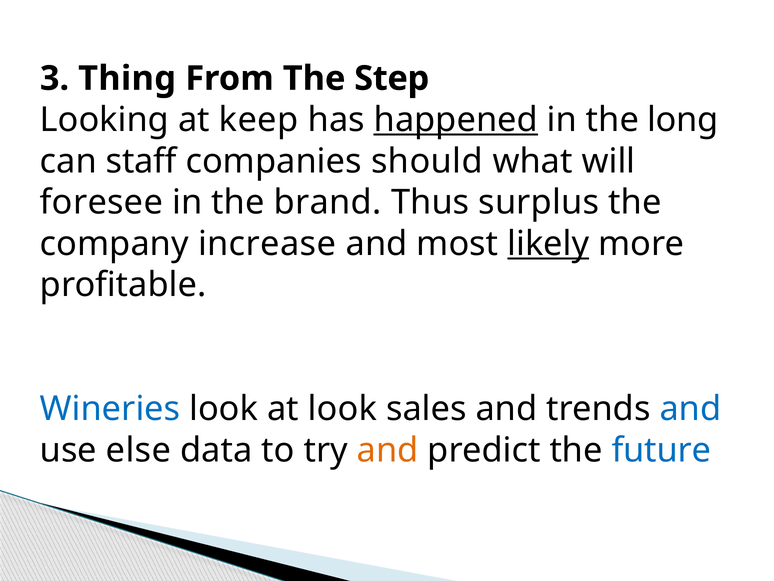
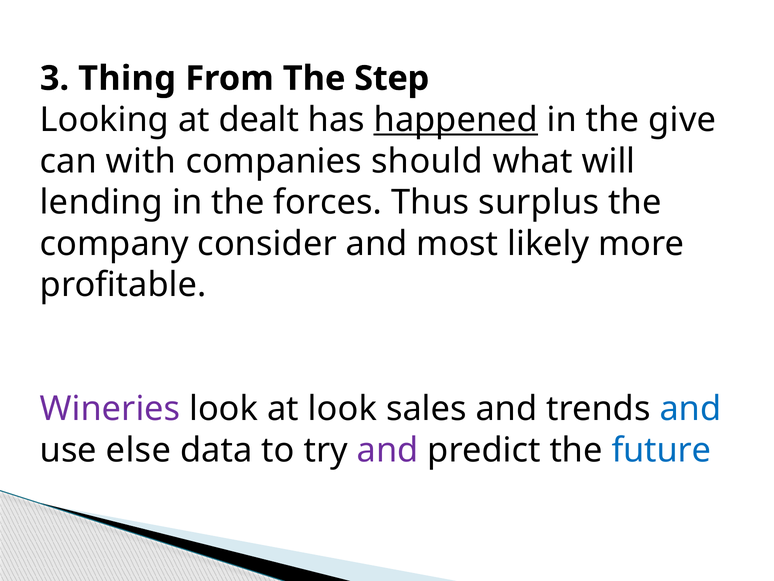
keep: keep -> dealt
long: long -> give
staff: staff -> with
foresee: foresee -> lending
brand: brand -> forces
increase: increase -> consider
likely underline: present -> none
Wineries colour: blue -> purple
and at (388, 450) colour: orange -> purple
